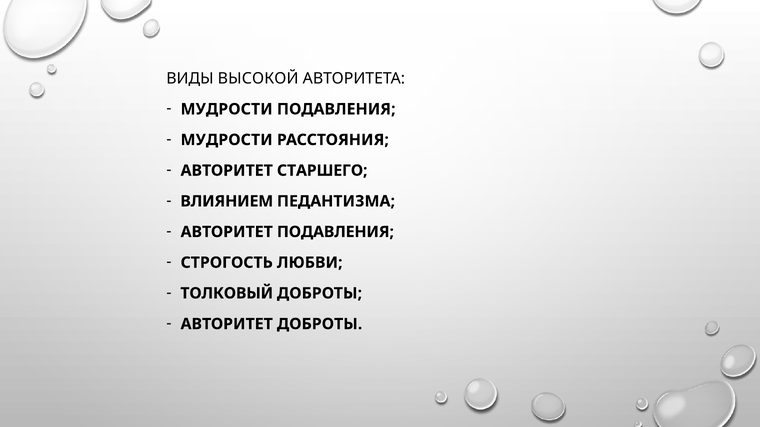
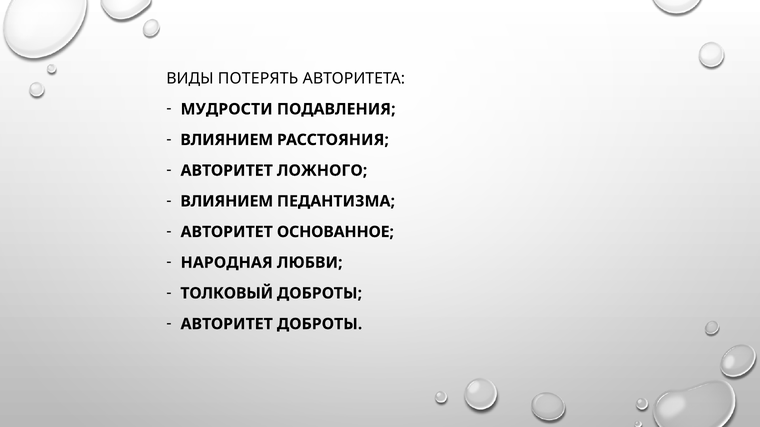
ВЫСОКОЙ: ВЫСОКОЙ -> ПОТЕРЯТЬ
МУДРОСТИ at (227, 140): МУДРОСТИ -> ВЛИЯНИЕМ
СТАРШЕГО: СТАРШЕГО -> ЛОЖНОГО
АВТОРИТЕТ ПОДАВЛЕНИЯ: ПОДАВЛЕНИЯ -> ОСНОВАННОЕ
СТРОГОСТЬ: СТРОГОСТЬ -> НАРОДНАЯ
